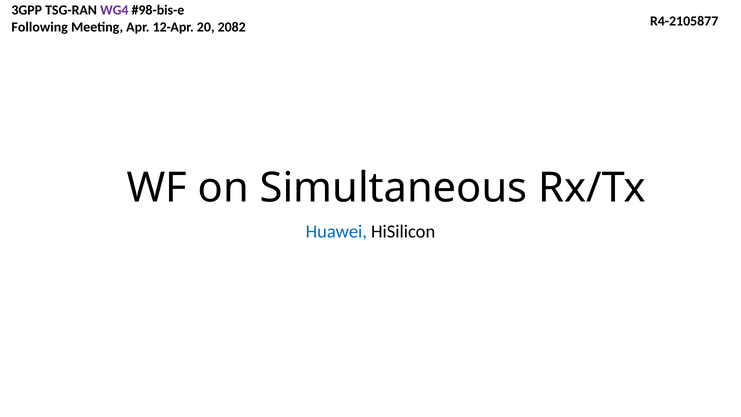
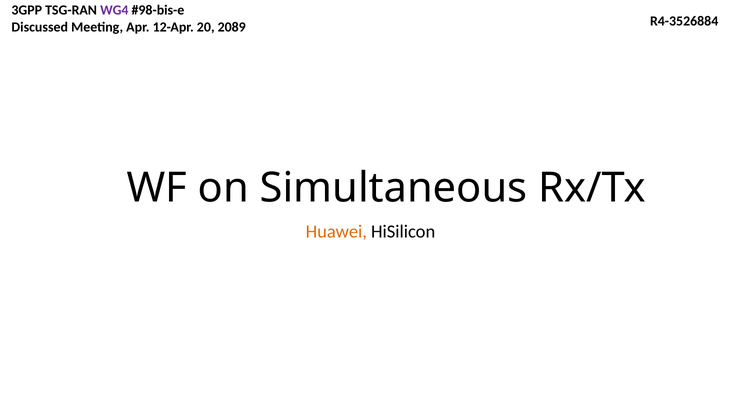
R4-2105877: R4-2105877 -> R4-3526884
Following: Following -> Discussed
2082: 2082 -> 2089
Huawei colour: blue -> orange
